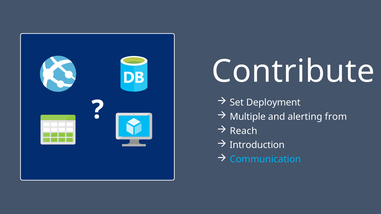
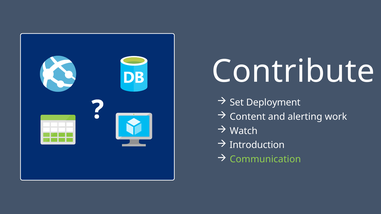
Multiple: Multiple -> Content
from: from -> work
Reach: Reach -> Watch
Communication colour: light blue -> light green
